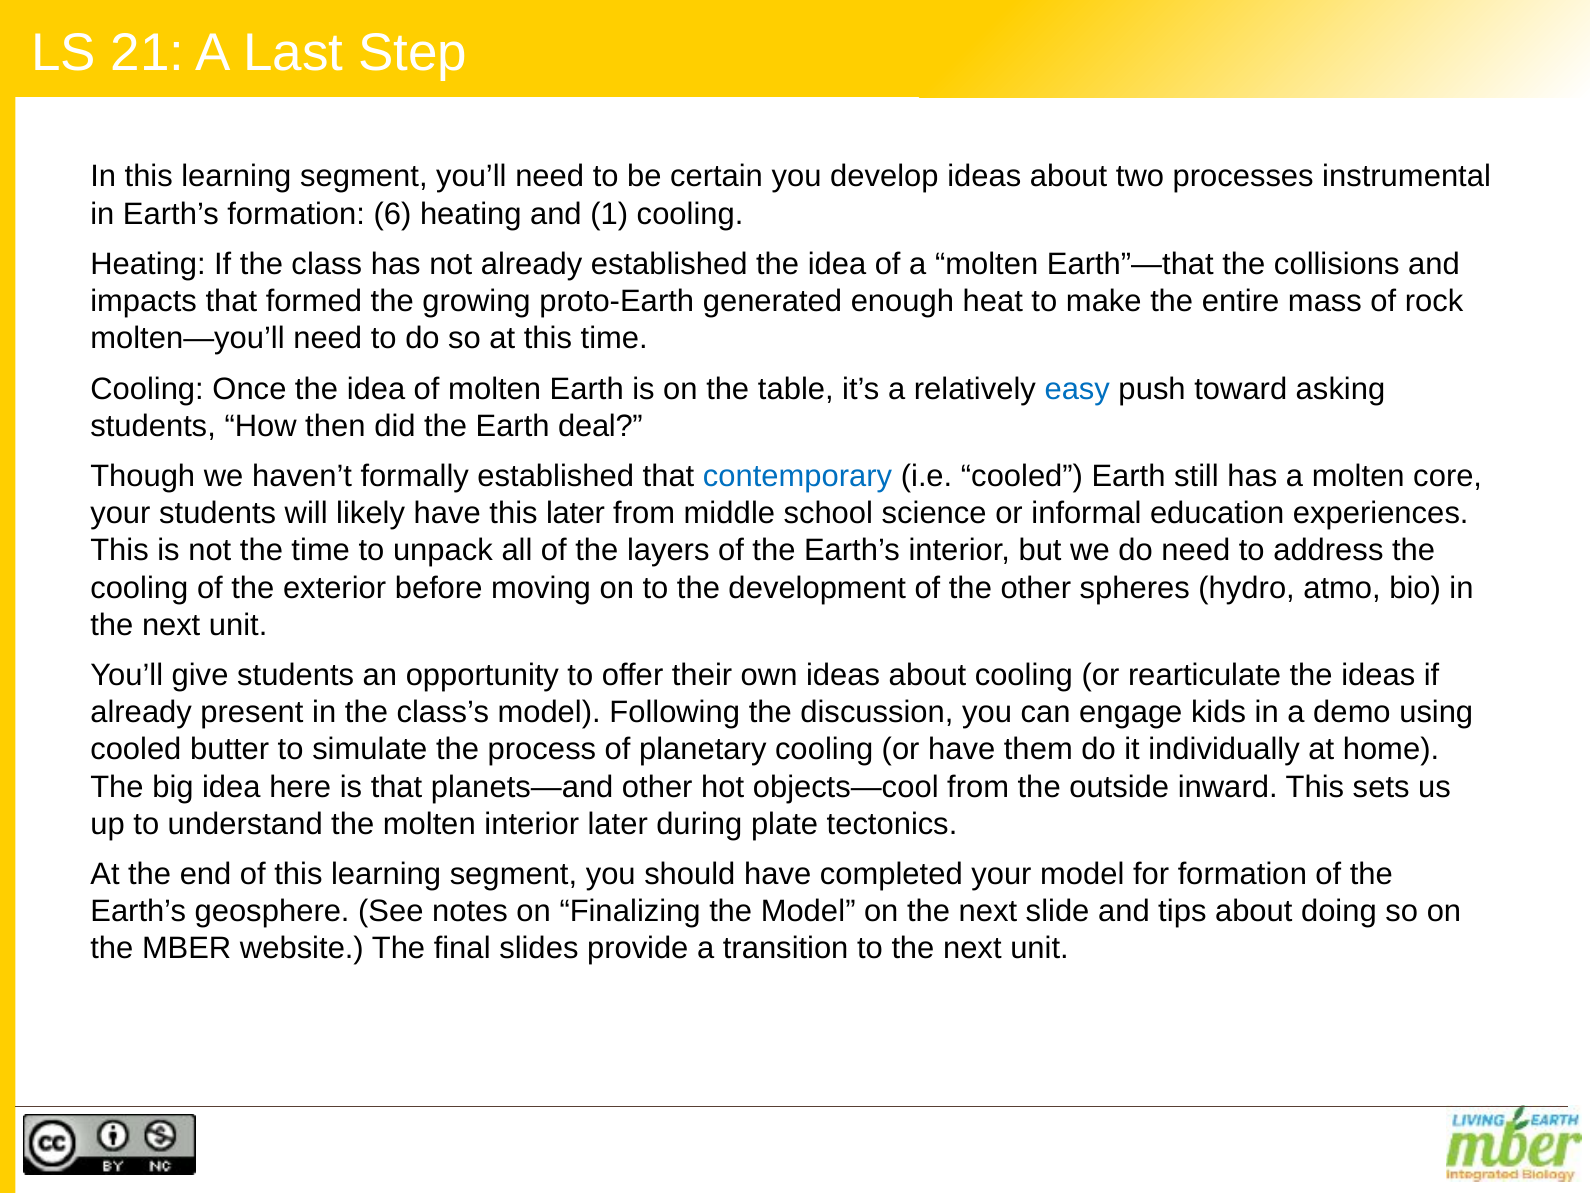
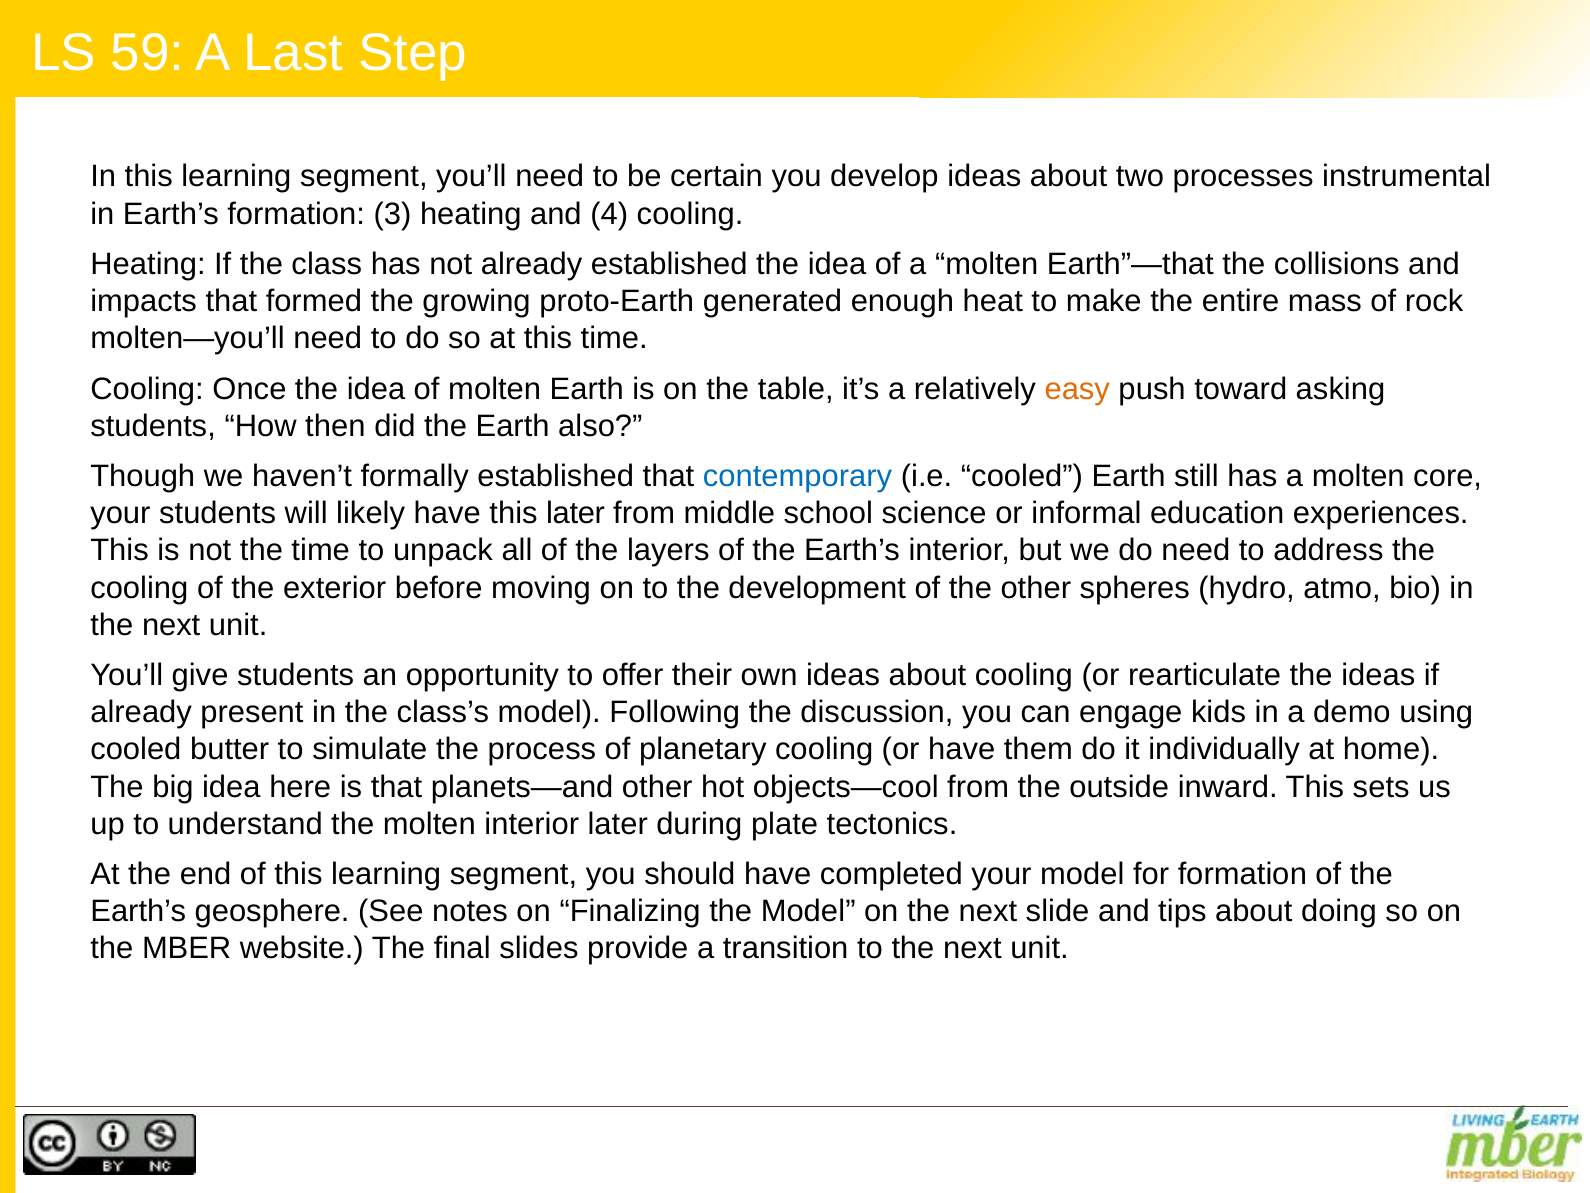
21: 21 -> 59
6: 6 -> 3
1: 1 -> 4
easy colour: blue -> orange
deal: deal -> also
